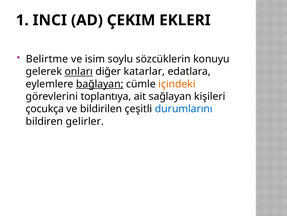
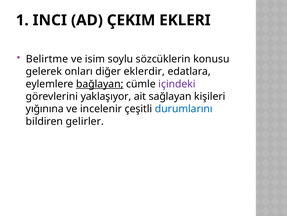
konuyu: konuyu -> konusu
onları underline: present -> none
katarlar: katarlar -> eklerdir
içindeki colour: orange -> purple
toplantıya: toplantıya -> yaklaşıyor
çocukça: çocukça -> yığınına
bildirilen: bildirilen -> incelenir
